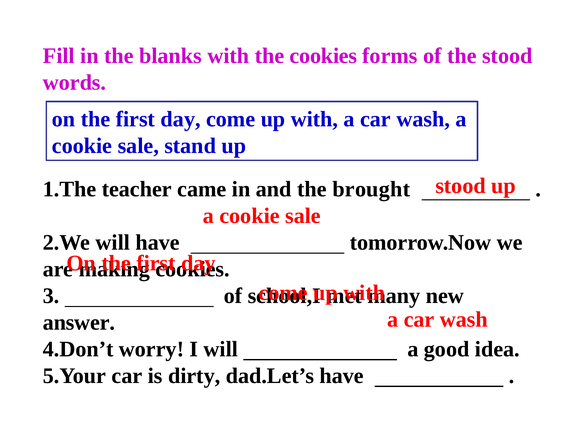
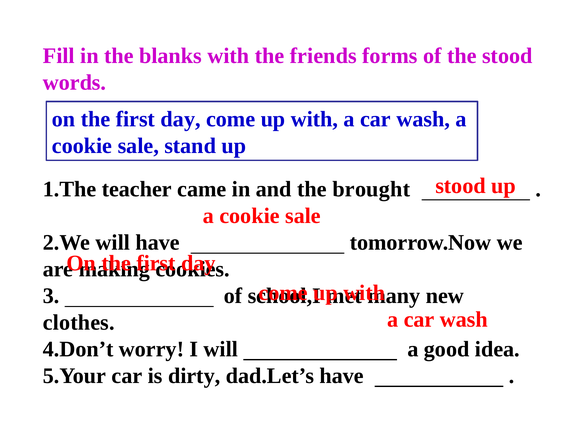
the cookies: cookies -> friends
answer: answer -> clothes
